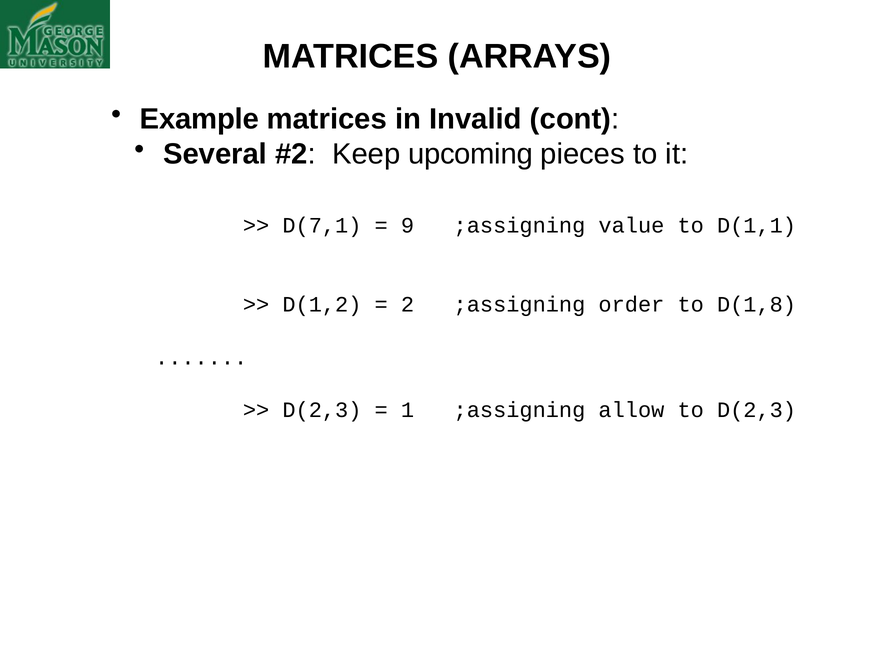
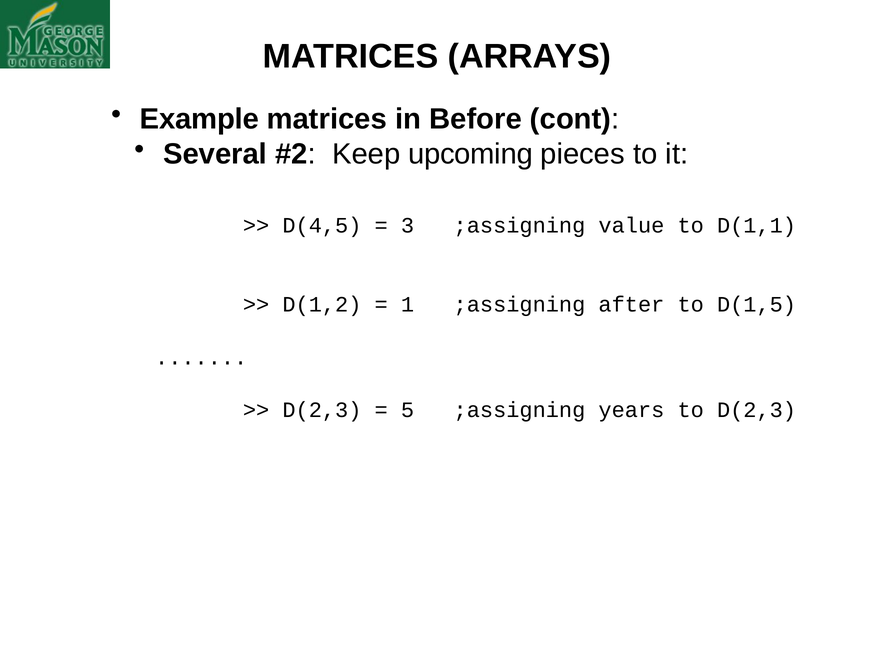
Invalid: Invalid -> Before
D(7,1: D(7,1 -> D(4,5
9: 9 -> 3
2: 2 -> 1
order: order -> after
D(1,8: D(1,8 -> D(1,5
1: 1 -> 5
allow: allow -> years
